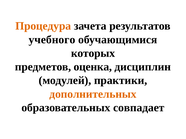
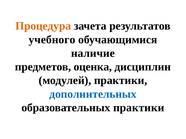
которых: которых -> наличие
дополнительных colour: orange -> blue
образовательных совпадает: совпадает -> практики
